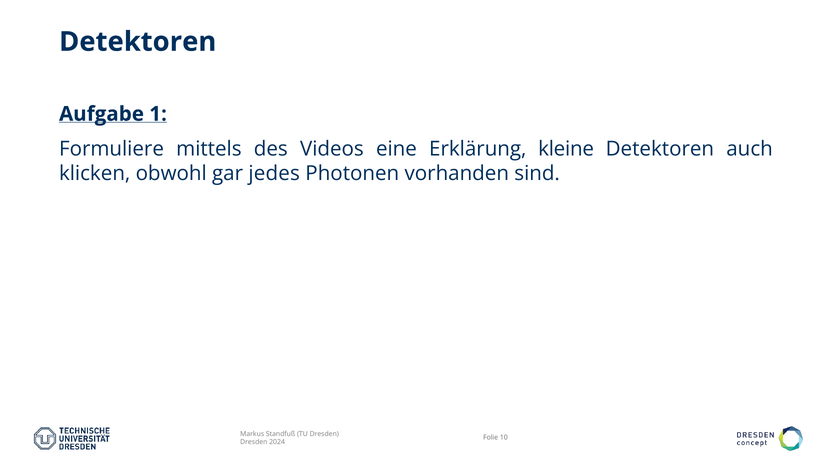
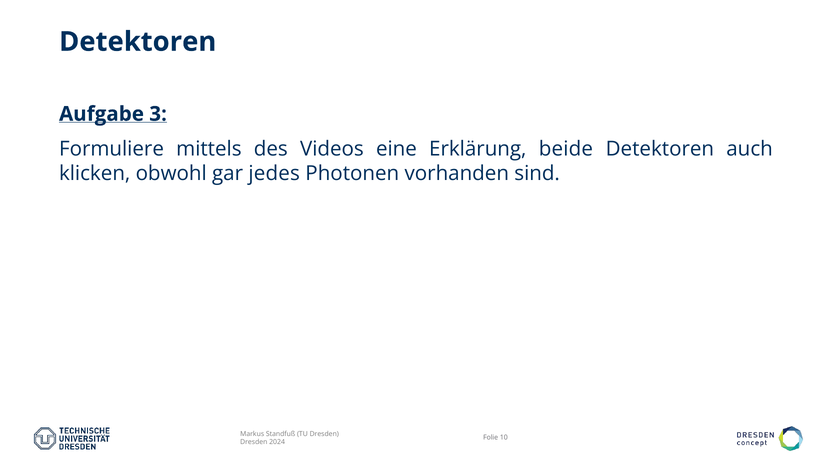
1: 1 -> 3
kleine: kleine -> beide
